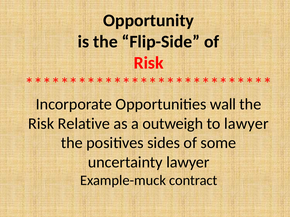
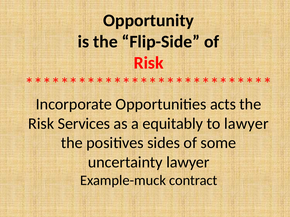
wall: wall -> acts
Relative: Relative -> Services
outweigh: outweigh -> equitably
